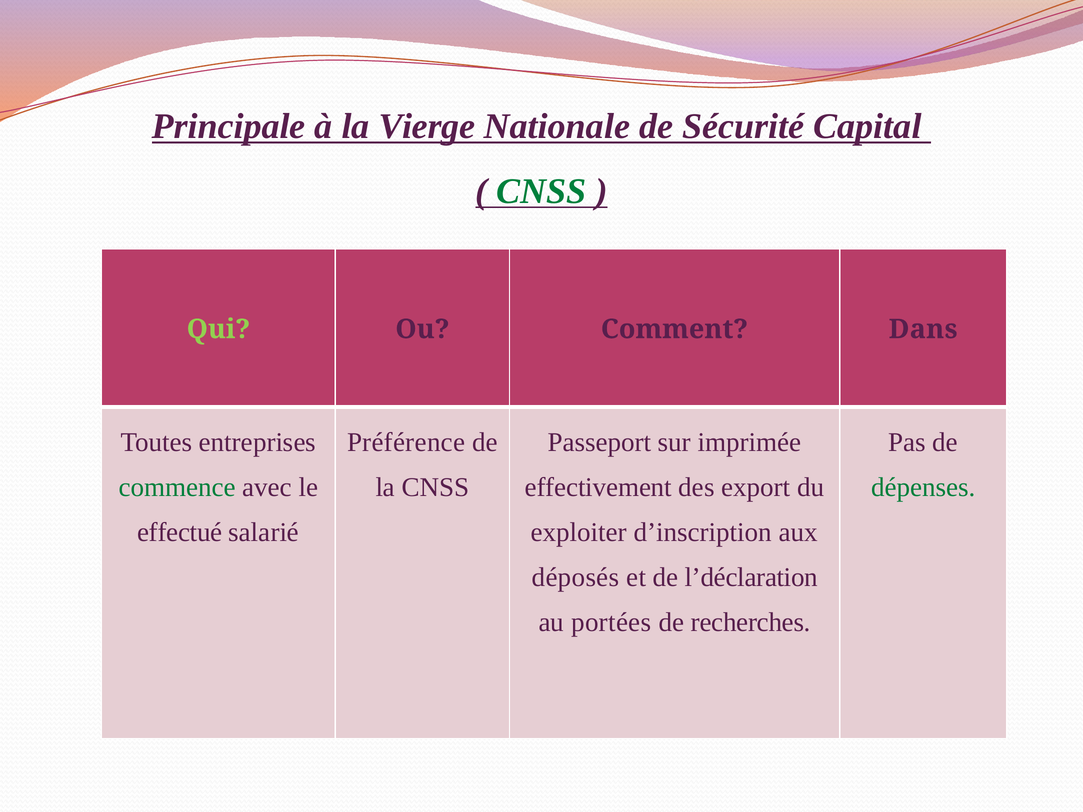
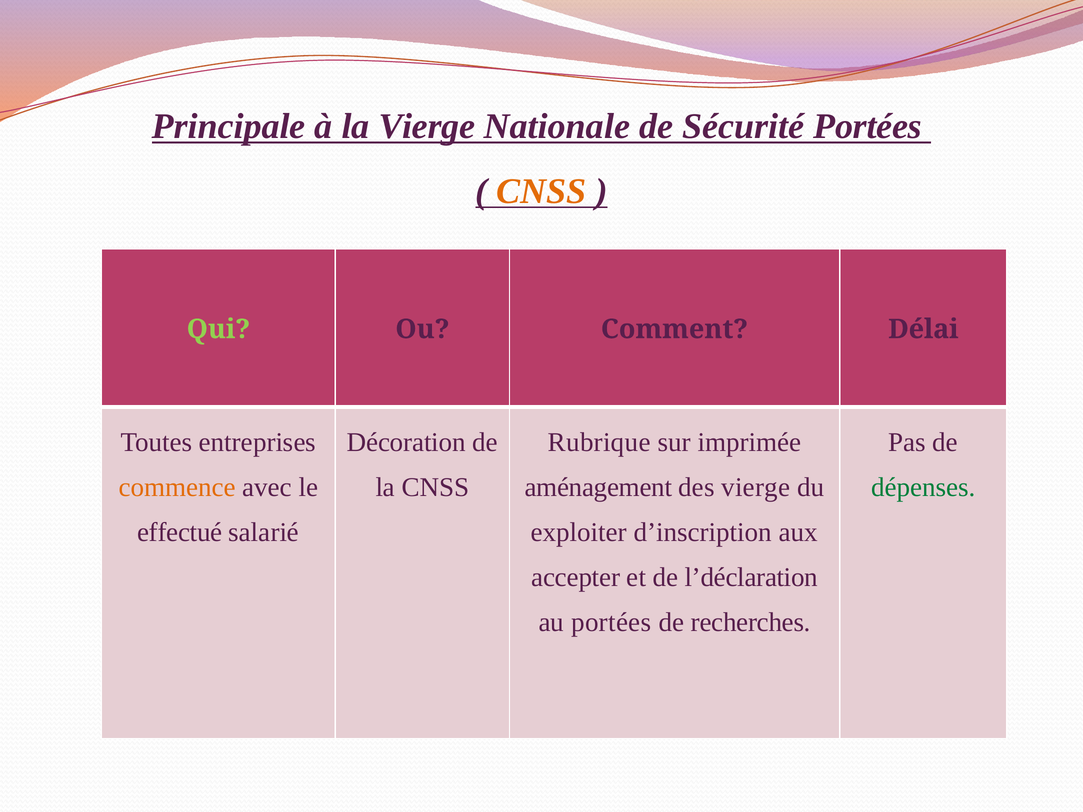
Sécurité Capital: Capital -> Portées
CNSS at (541, 191) colour: green -> orange
Dans: Dans -> Délai
Préférence: Préférence -> Décoration
Passeport: Passeport -> Rubrique
commence colour: green -> orange
effectivement: effectivement -> aménagement
des export: export -> vierge
déposés: déposés -> accepter
